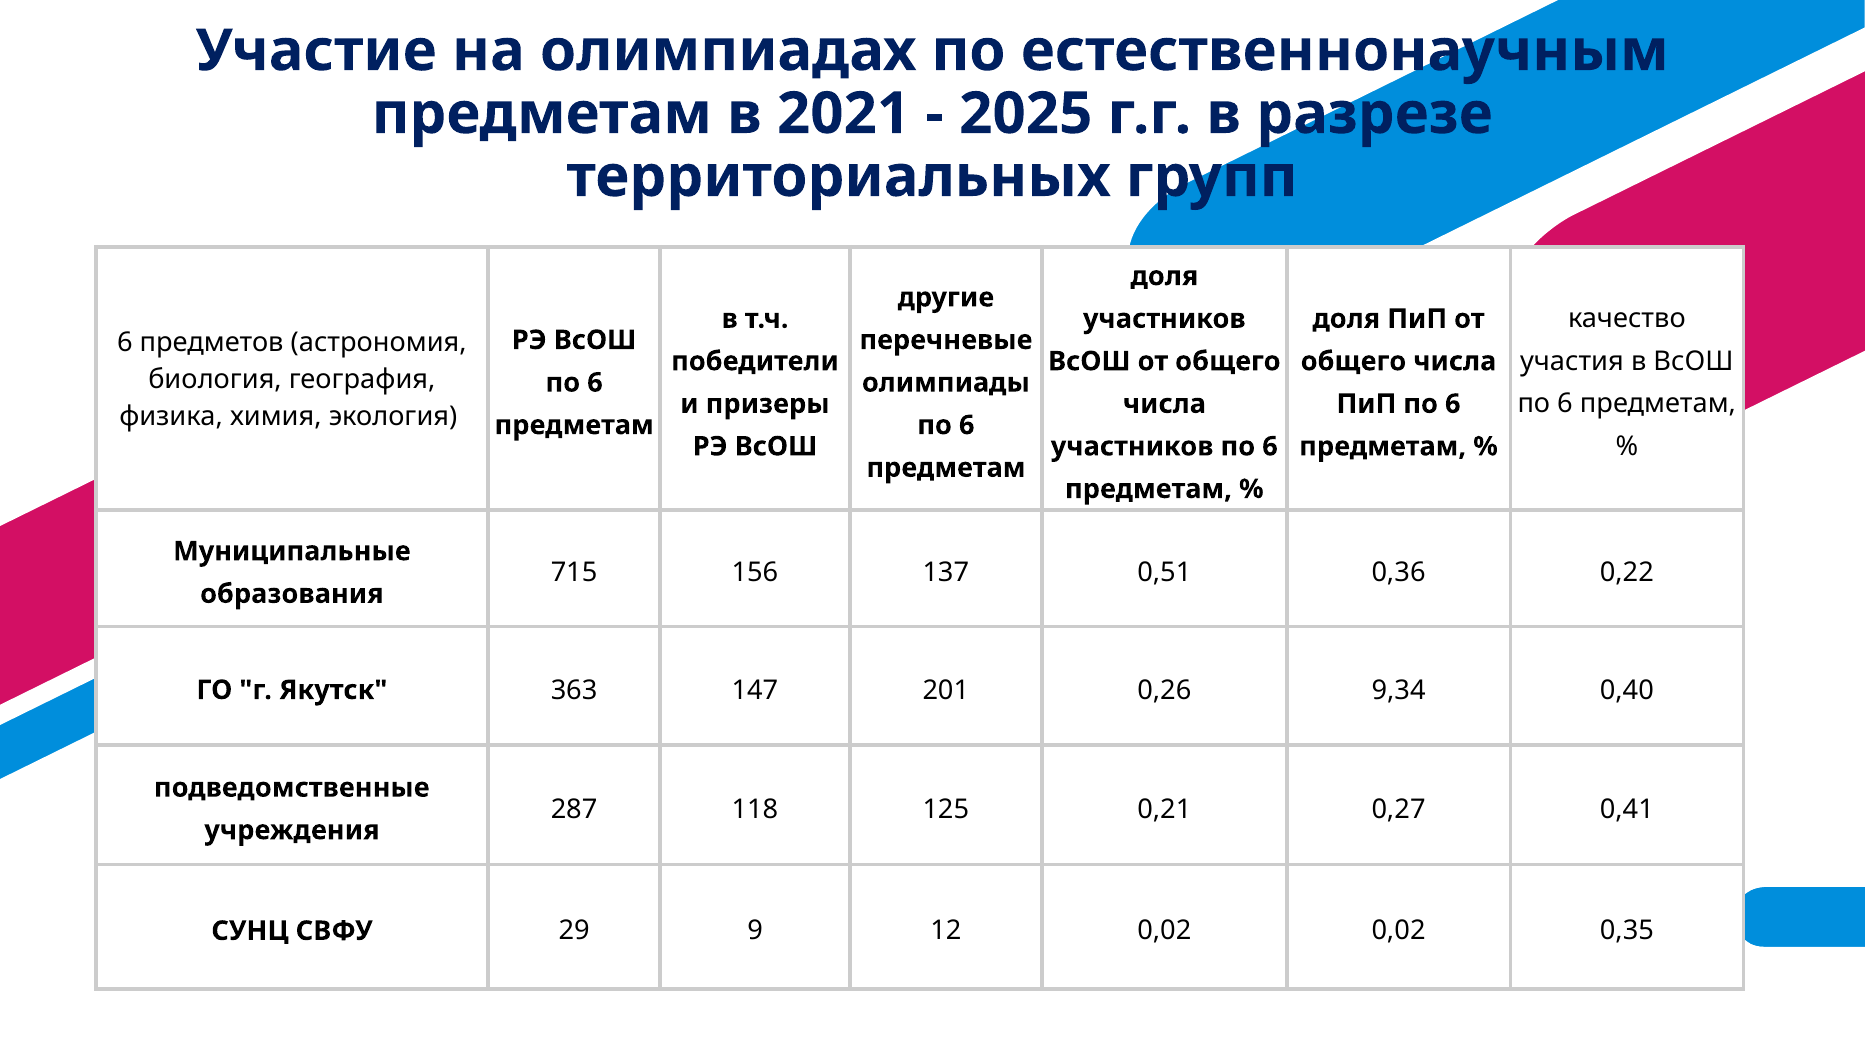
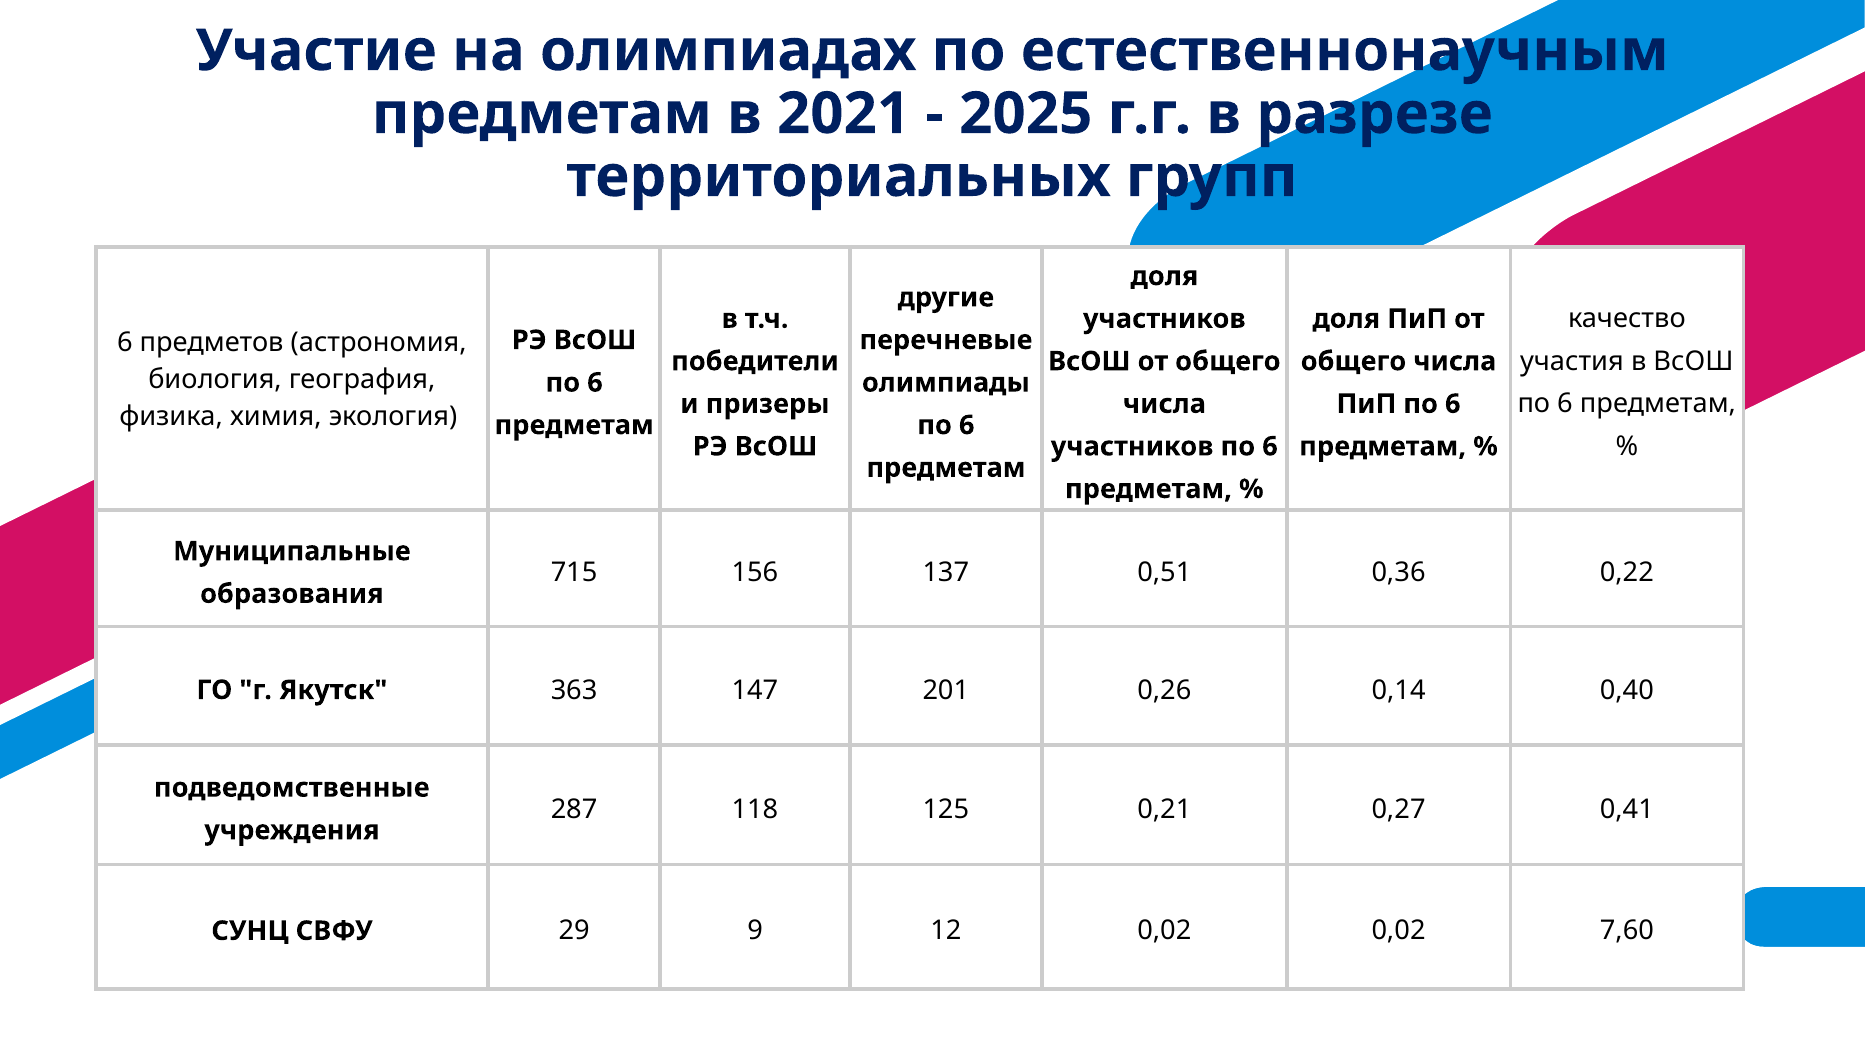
9,34: 9,34 -> 0,14
0,35: 0,35 -> 7,60
